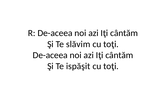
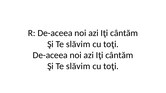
ispăşit at (78, 66): ispăşit -> slăvim
